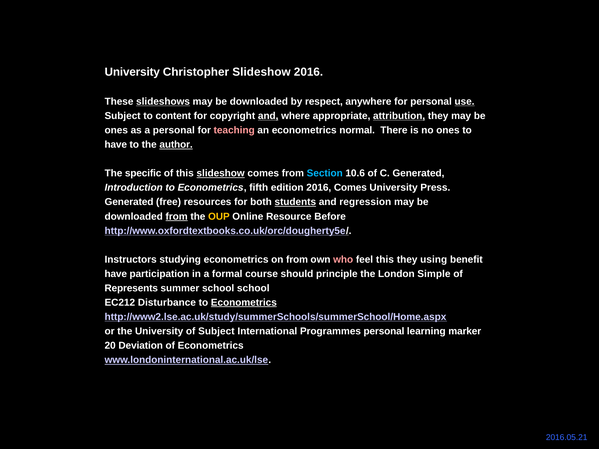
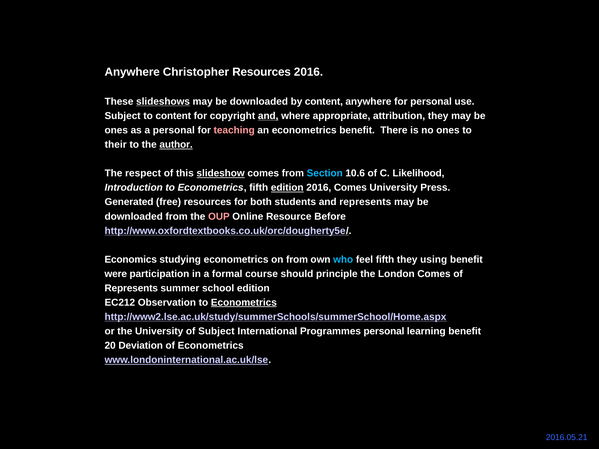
University at (132, 72): University -> Anywhere
Christopher Slideshow: Slideshow -> Resources
by respect: respect -> content
use underline: present -> none
attribution underline: present -> none
econometrics normal: normal -> benefit
have at (116, 145): have -> their
specific: specific -> respect
C Generated: Generated -> Likelihood
edition at (287, 188) underline: none -> present
students underline: present -> none
and regression: regression -> represents
from at (177, 216) underline: present -> none
OUP colour: yellow -> pink
Instructors: Instructors -> Economics
who colour: pink -> light blue
feel this: this -> fifth
have at (116, 274): have -> were
London Simple: Simple -> Comes
school school: school -> edition
Disturbance: Disturbance -> Observation
learning marker: marker -> benefit
